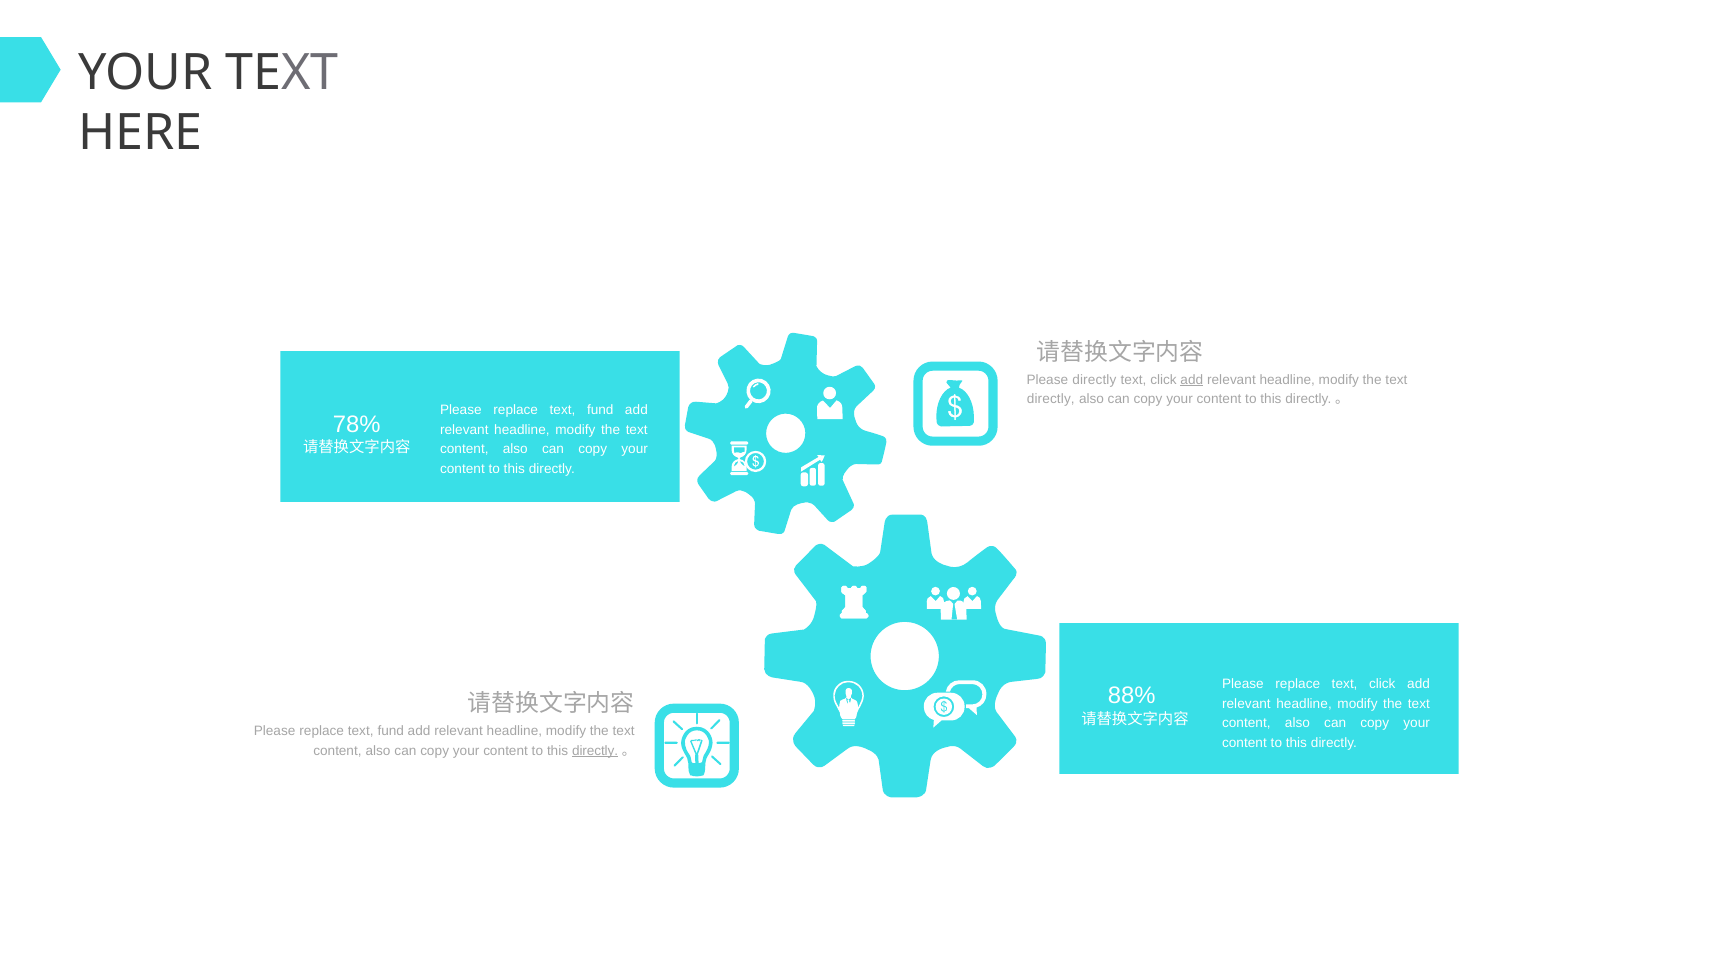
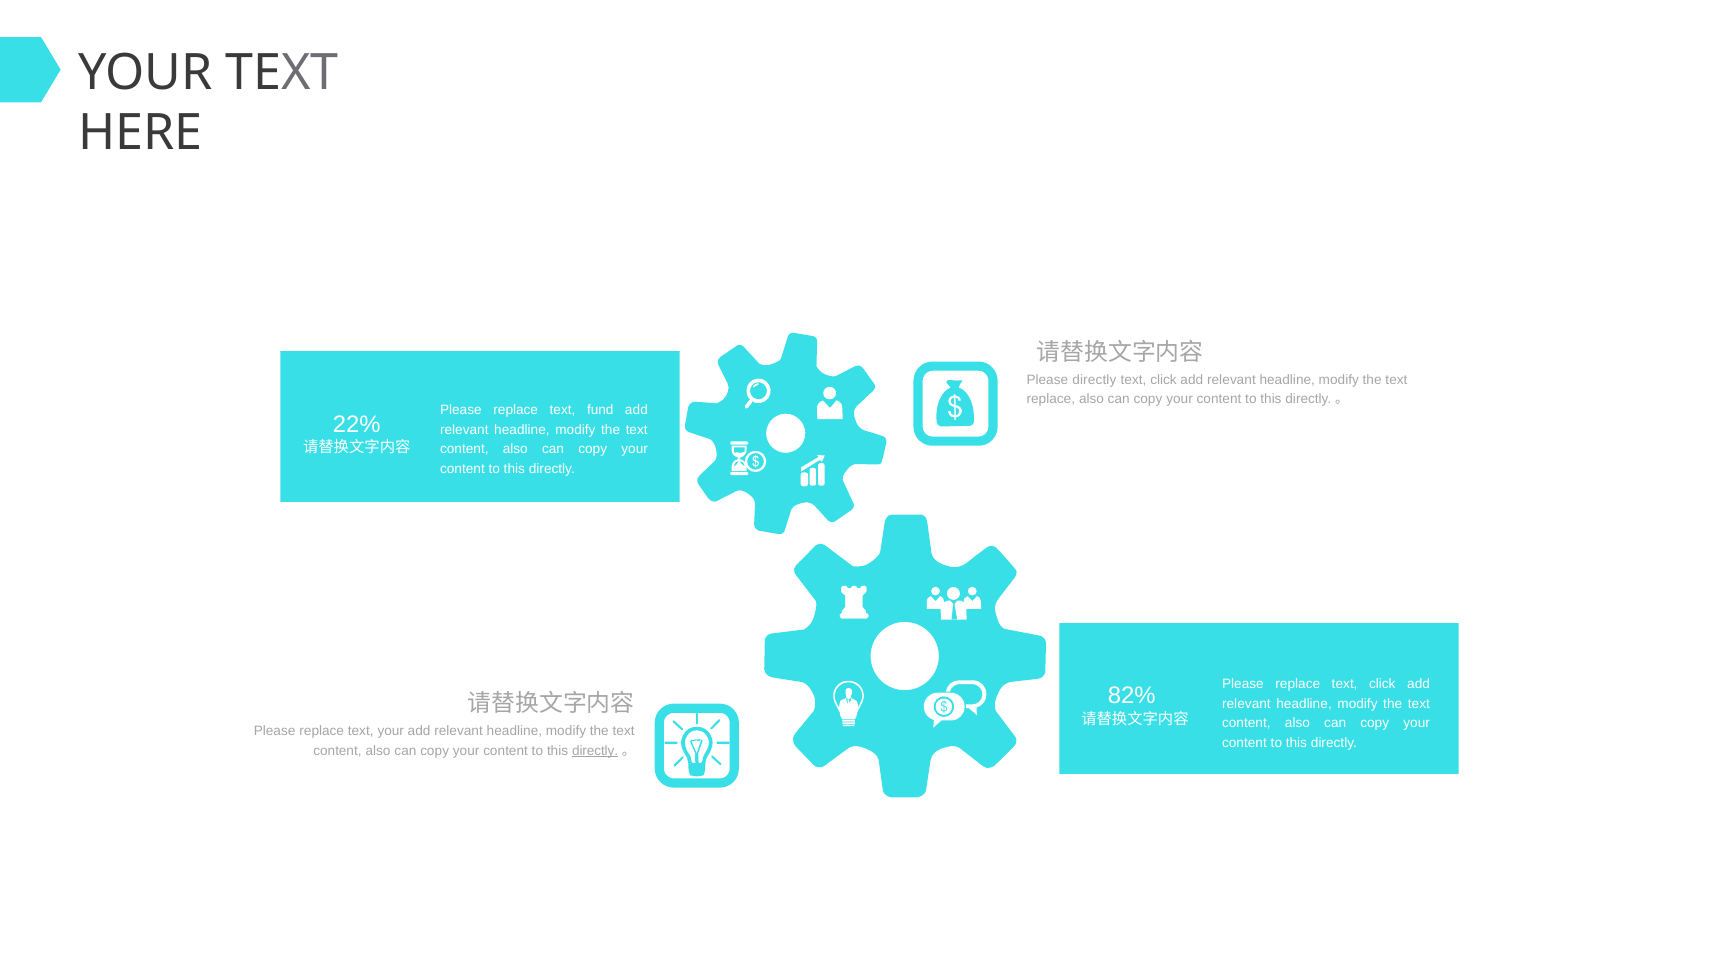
add at (1192, 380) underline: present -> none
directly at (1051, 400): directly -> replace
78%: 78% -> 22%
88%: 88% -> 82%
fund at (391, 732): fund -> your
